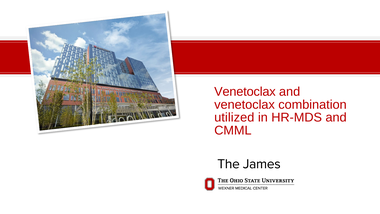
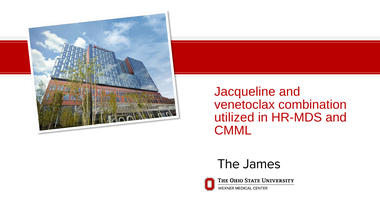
Venetoclax at (245, 92): Venetoclax -> Jacqueline
